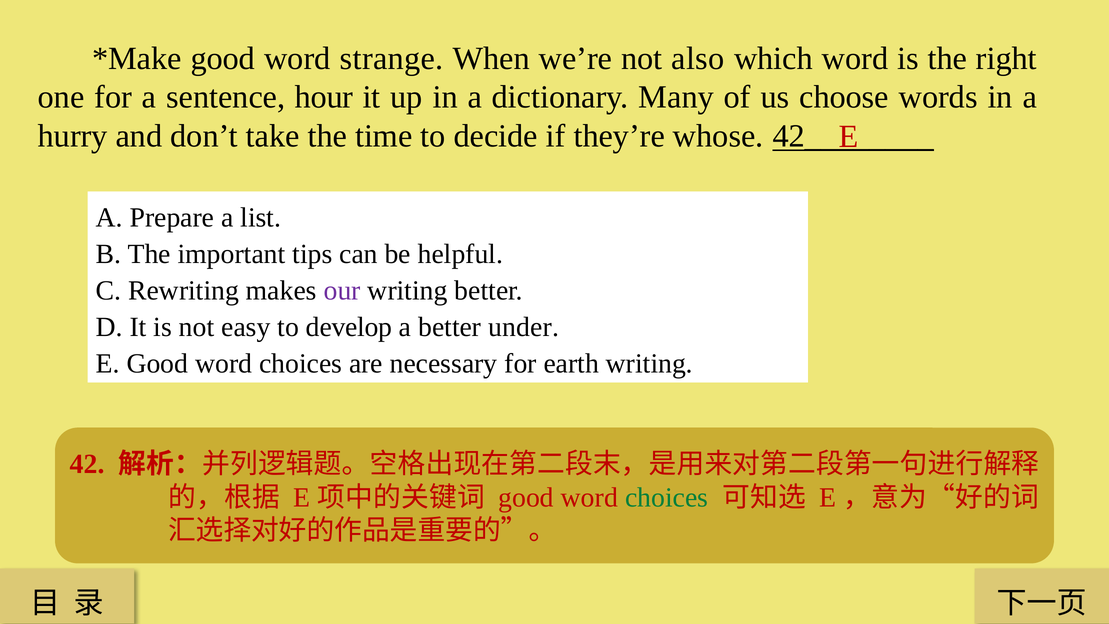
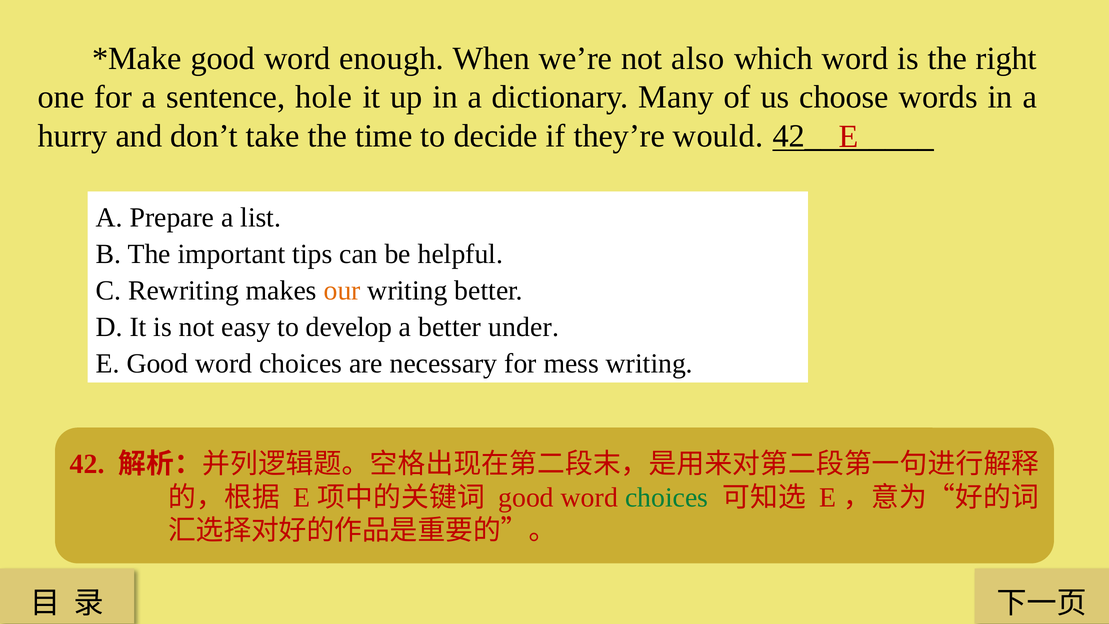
strange: strange -> enough
hour: hour -> hole
whose: whose -> would
our colour: purple -> orange
earth: earth -> mess
